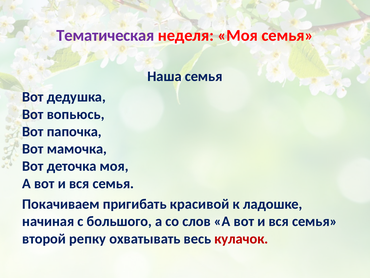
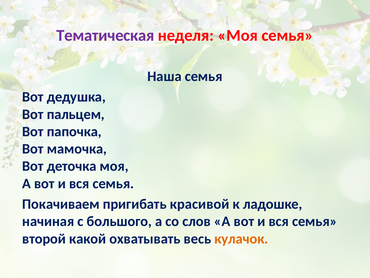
вопьюсь: вопьюсь -> пальцем
репку: репку -> какой
кулачок colour: red -> orange
